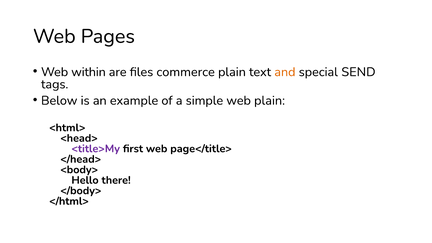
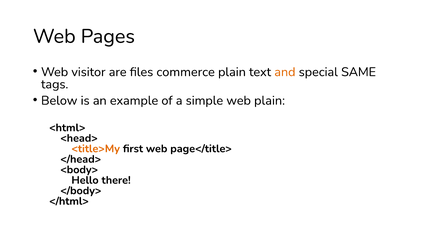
within: within -> visitor
SEND: SEND -> SAME
<title>My colour: purple -> orange
